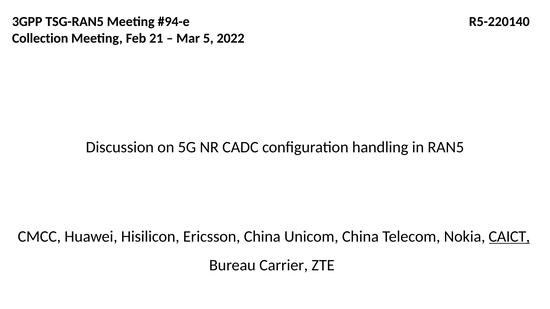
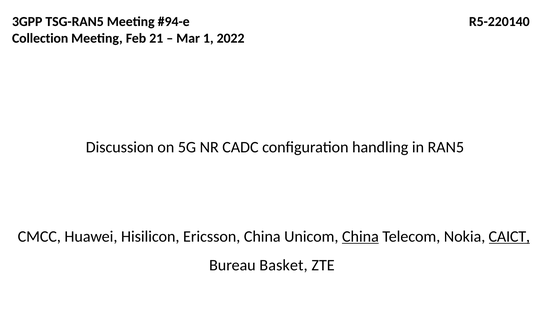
5: 5 -> 1
China at (360, 237) underline: none -> present
Carrier: Carrier -> Basket
